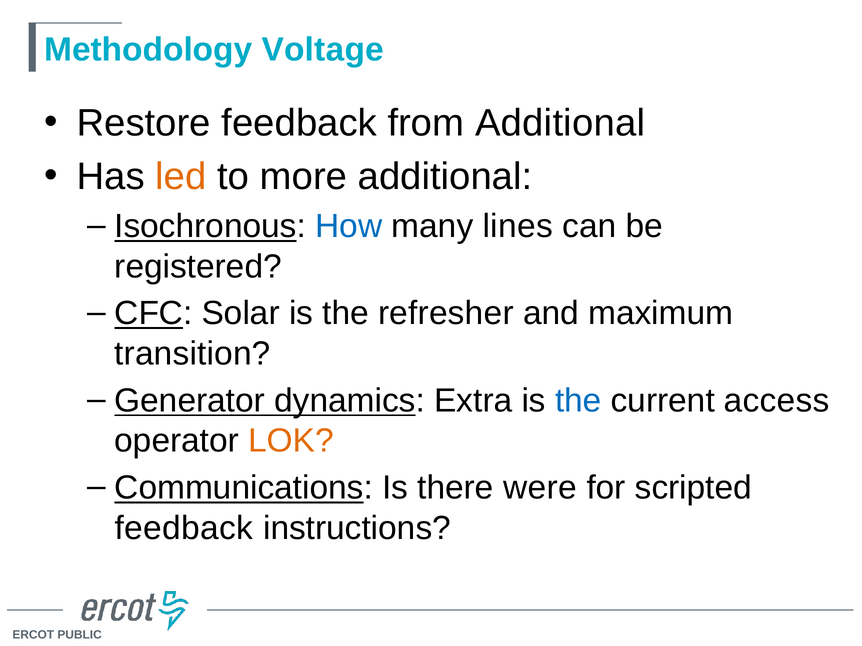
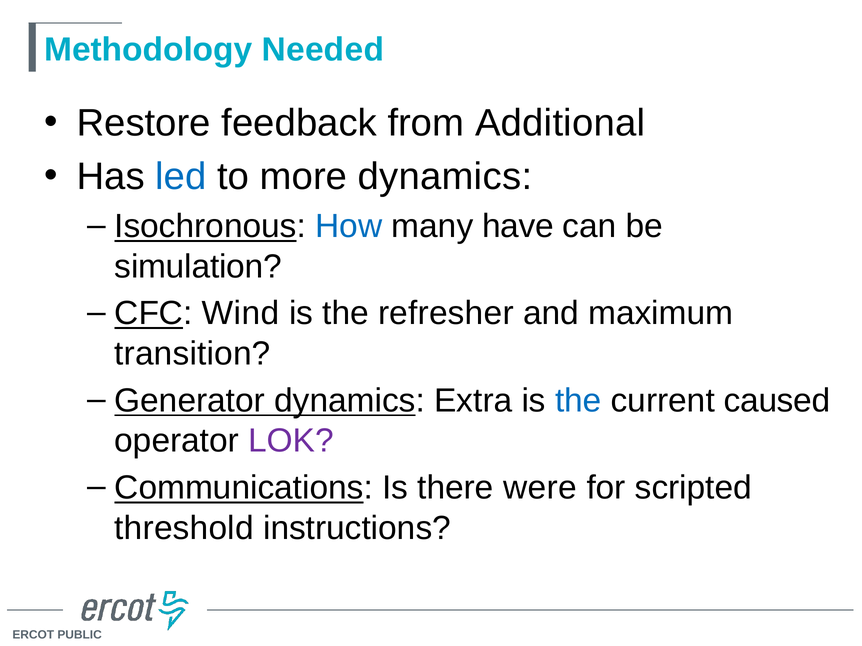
Voltage: Voltage -> Needed
led colour: orange -> blue
more additional: additional -> dynamics
lines: lines -> have
registered: registered -> simulation
Solar: Solar -> Wind
access: access -> caused
LOK colour: orange -> purple
feedback at (184, 528): feedback -> threshold
